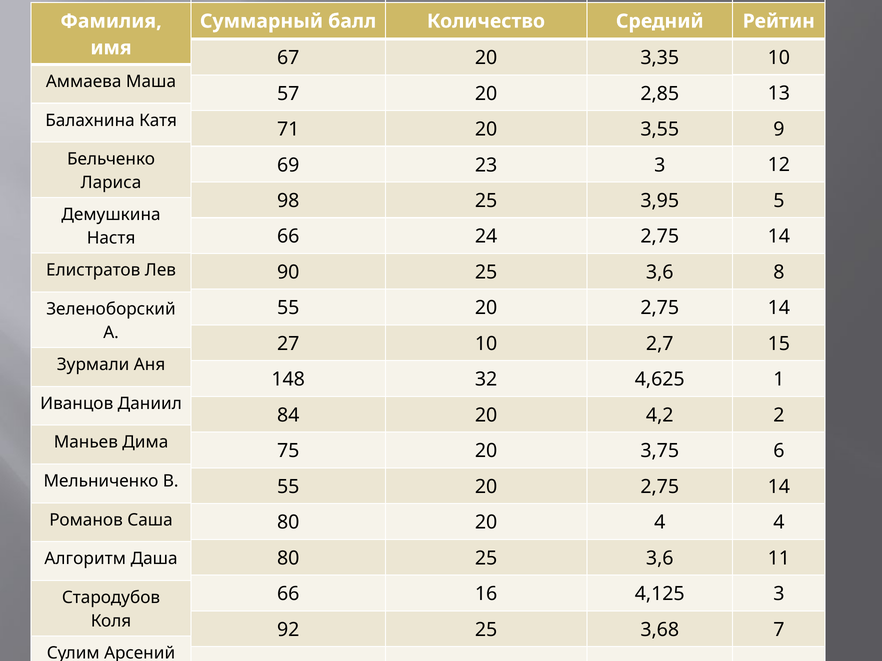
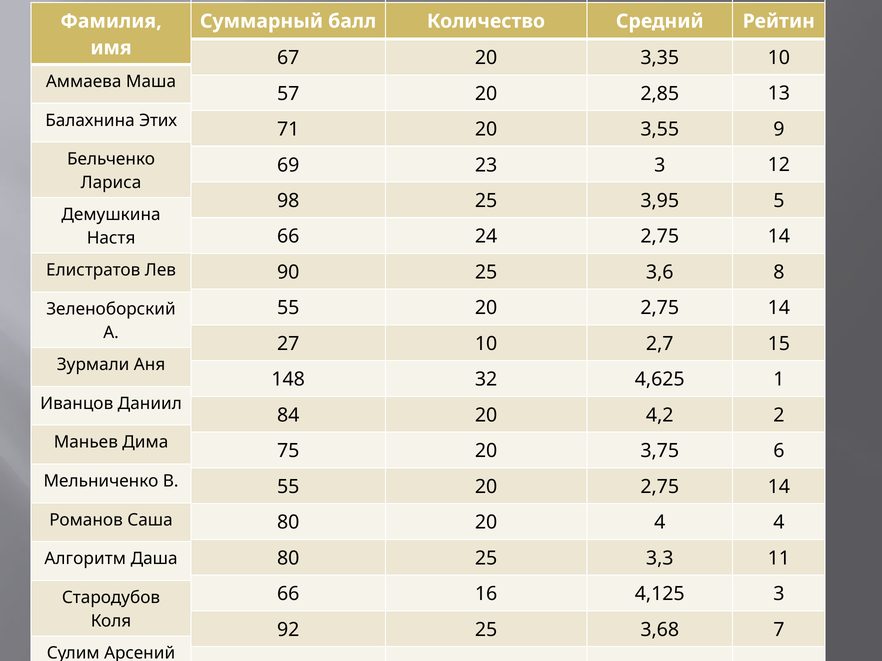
Катя: Катя -> Этих
80 25 3,6: 3,6 -> 3,3
